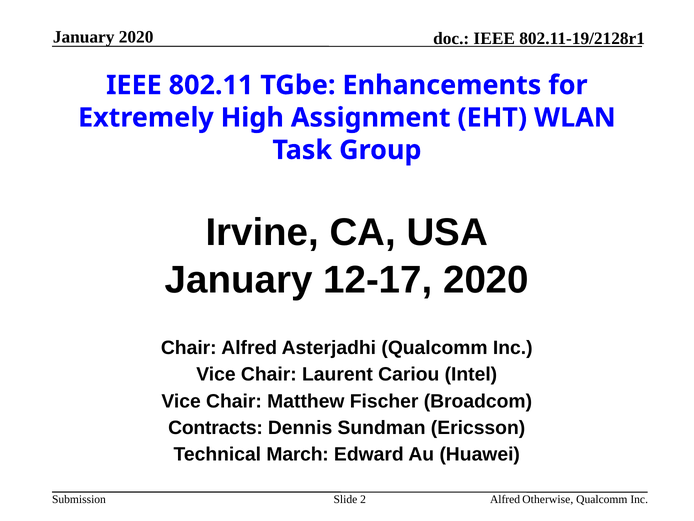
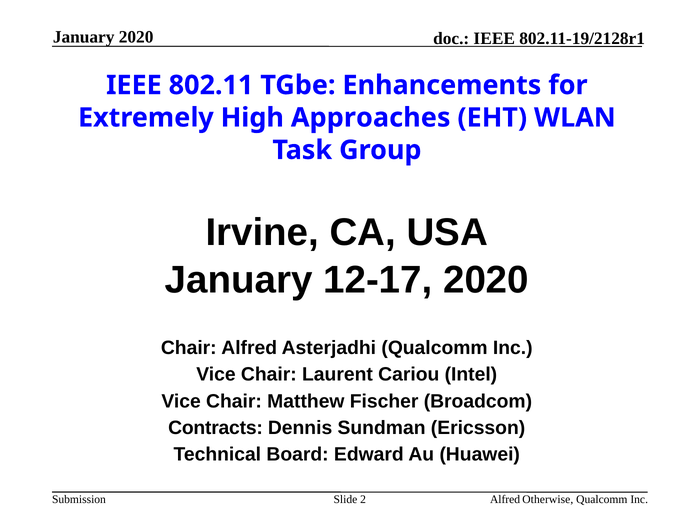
Assignment: Assignment -> Approaches
March: March -> Board
